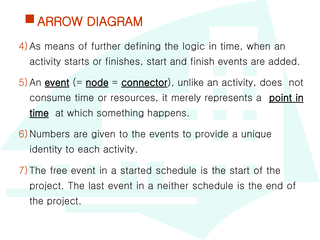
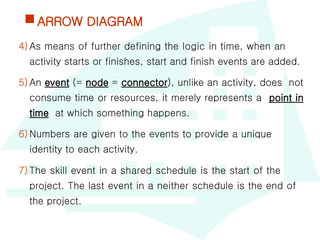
free: free -> skill
started: started -> shared
